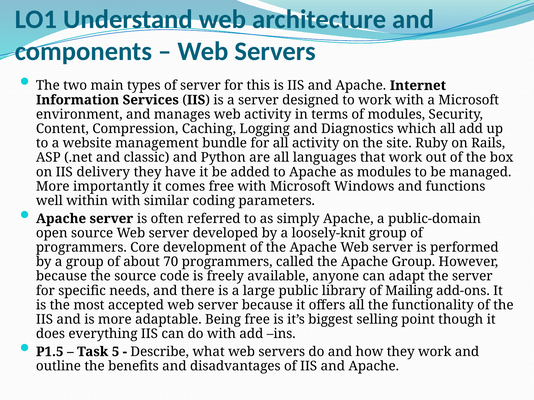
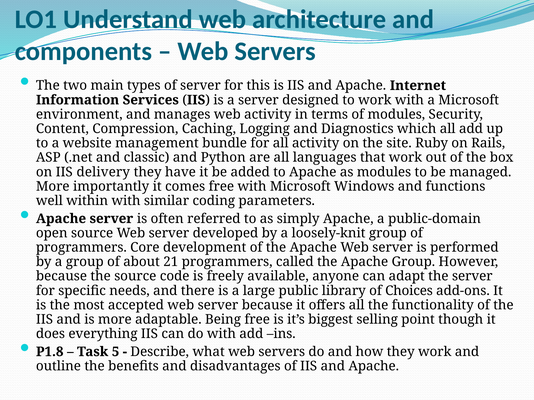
70: 70 -> 21
Mailing: Mailing -> Choices
P1.5: P1.5 -> P1.8
